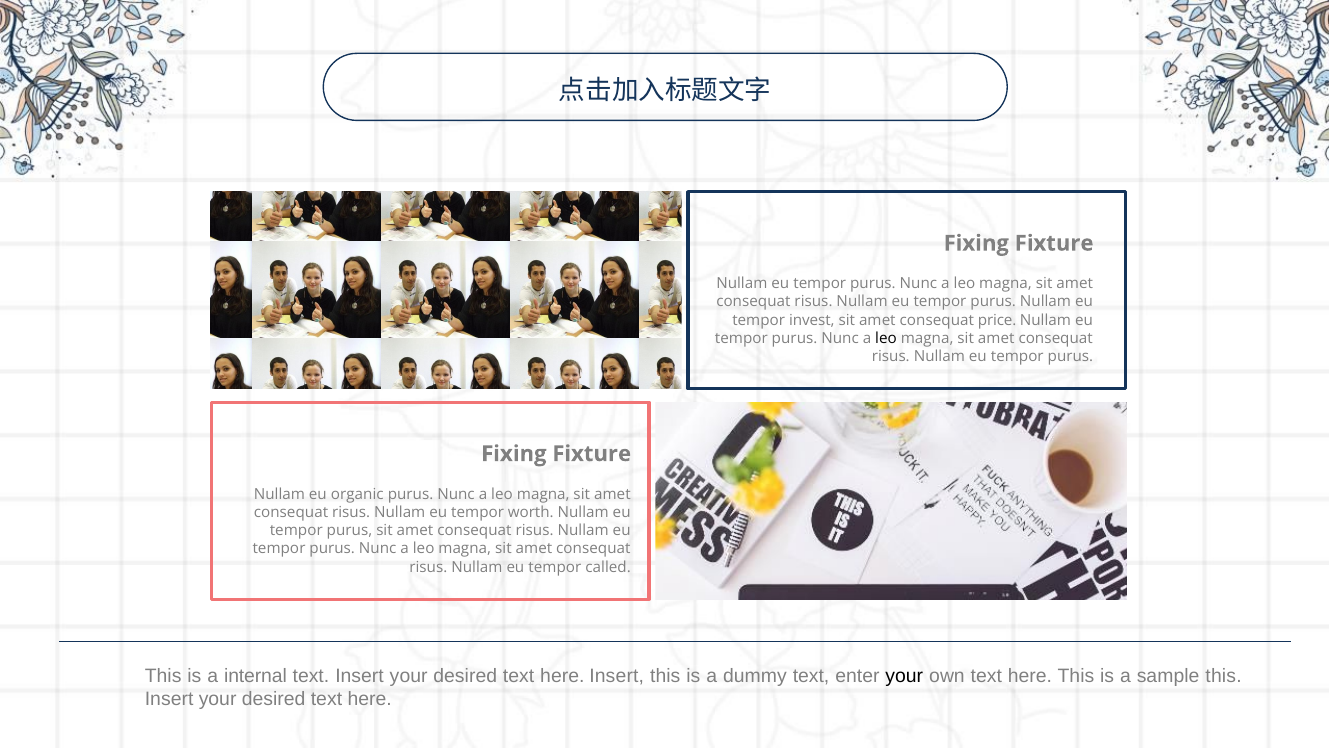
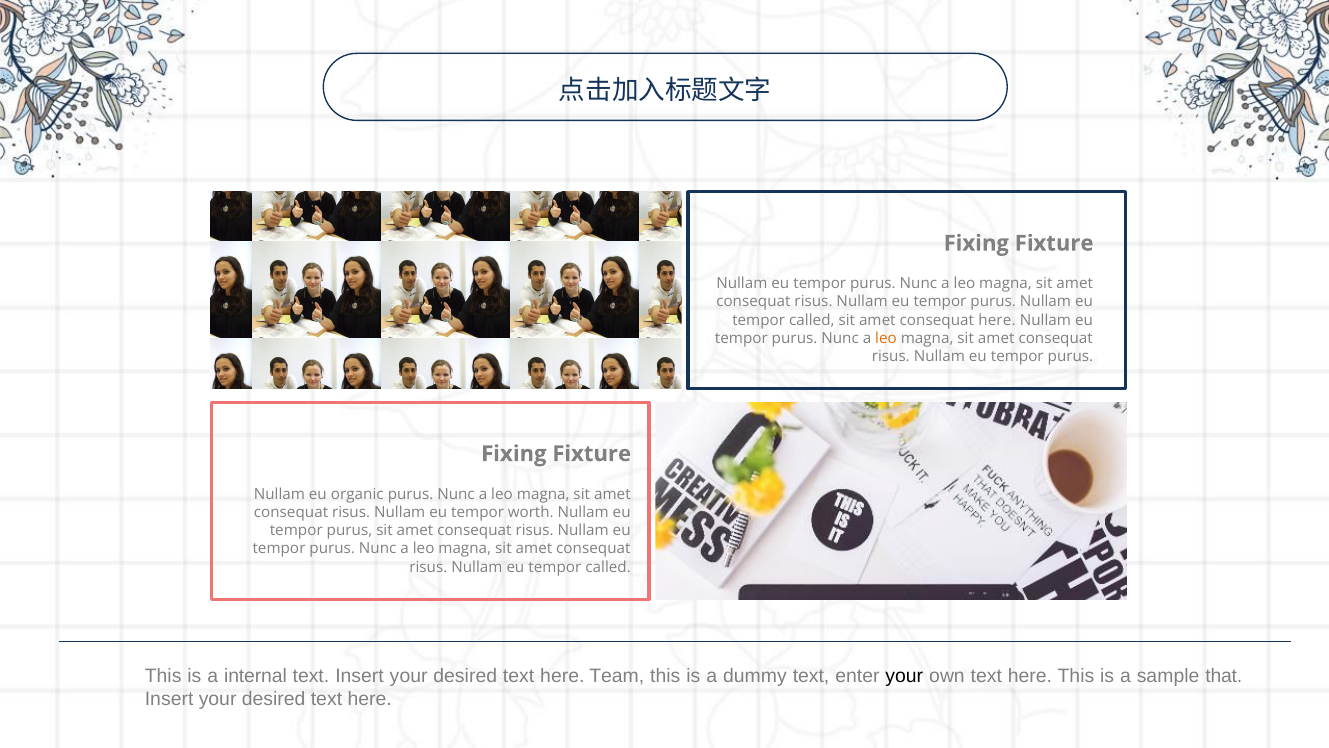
invest at (812, 320): invest -> called
consequat price: price -> here
leo at (886, 338) colour: black -> orange
here Insert: Insert -> Team
sample this: this -> that
